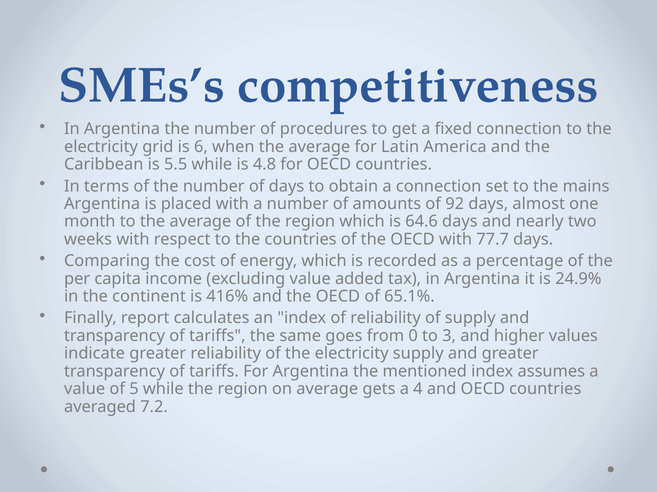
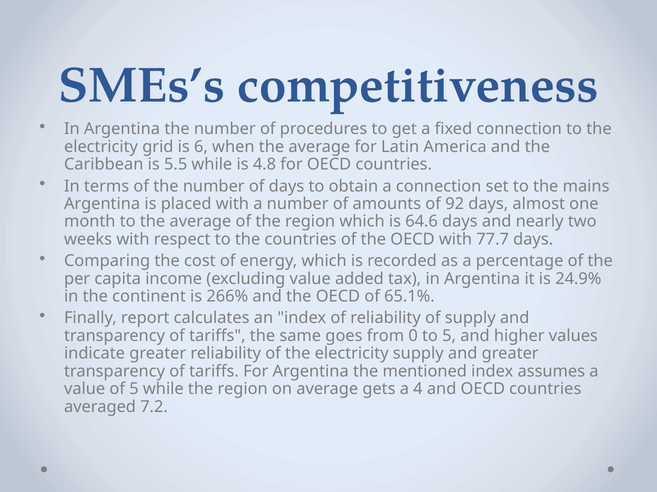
416%: 416% -> 266%
to 3: 3 -> 5
